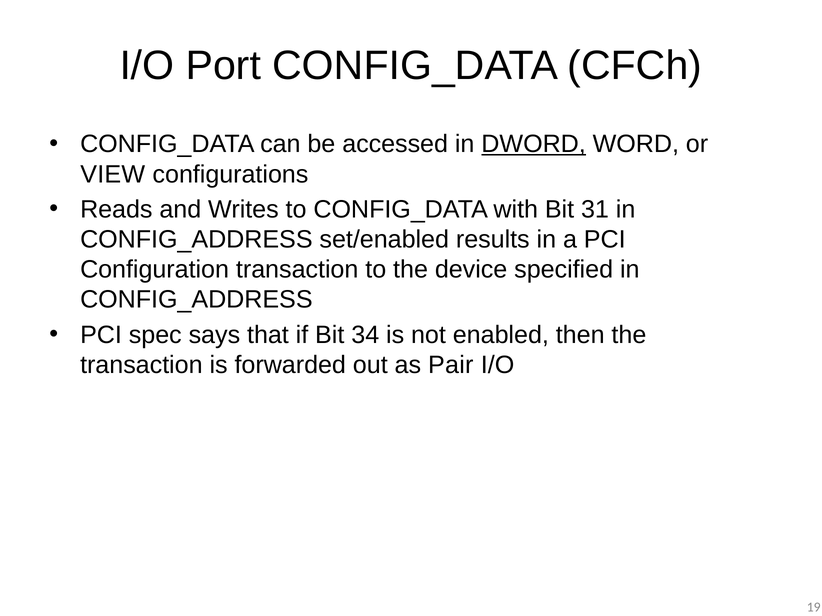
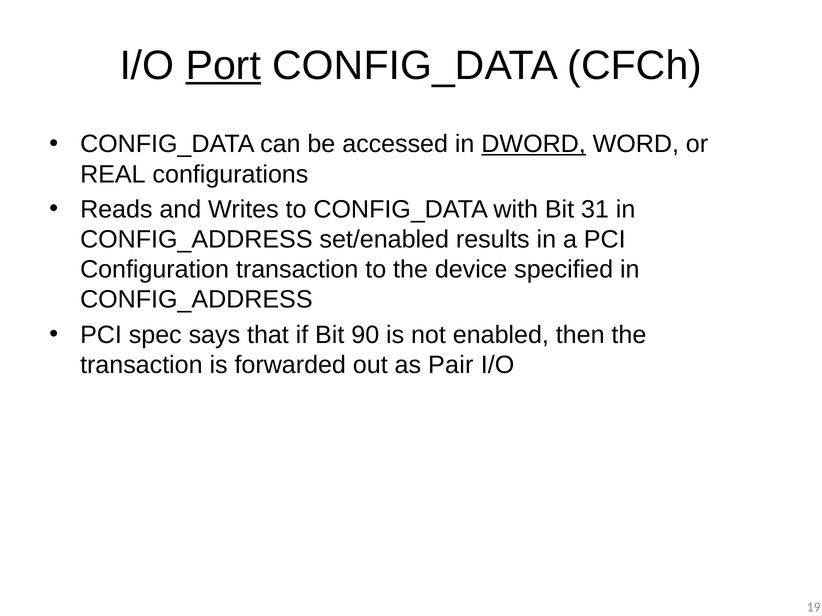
Port underline: none -> present
VIEW: VIEW -> REAL
34: 34 -> 90
